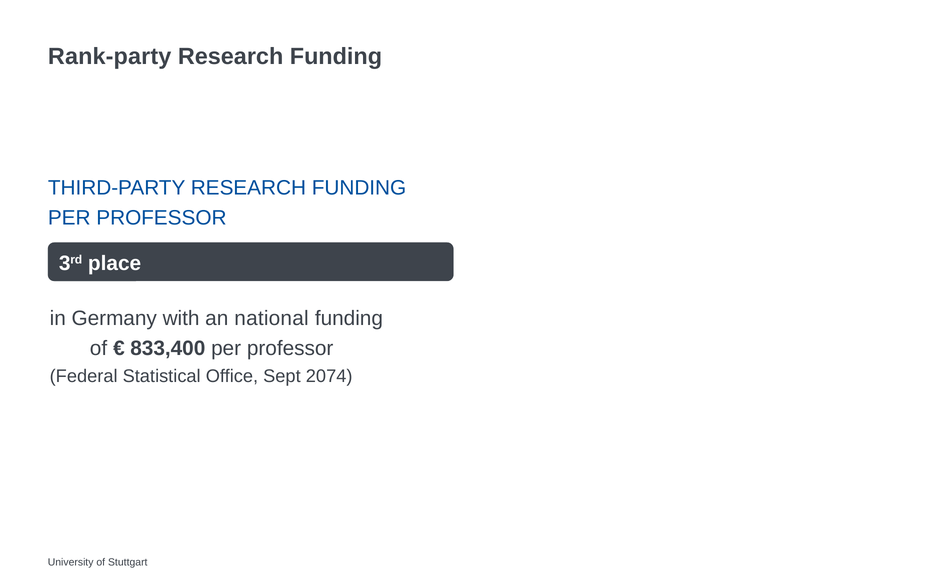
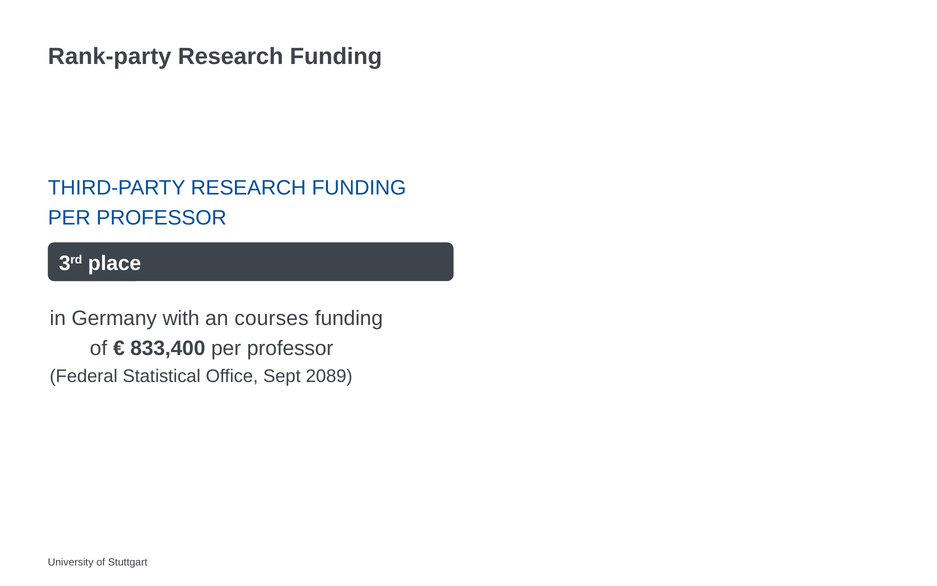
national: national -> courses
2074: 2074 -> 2089
